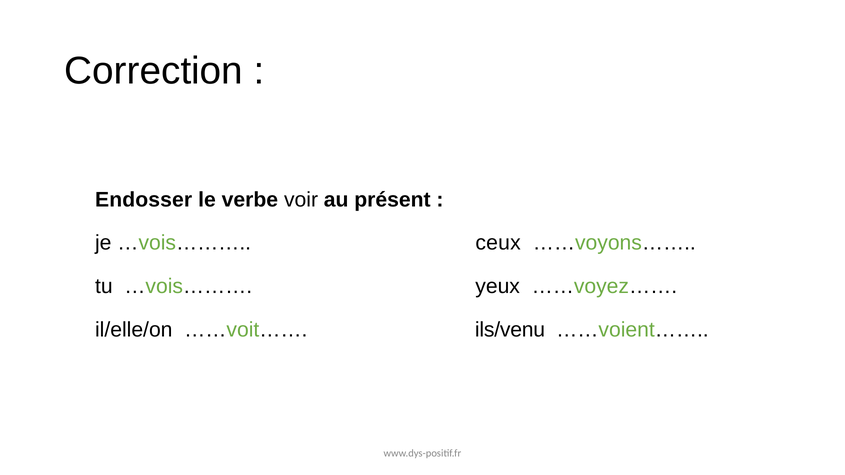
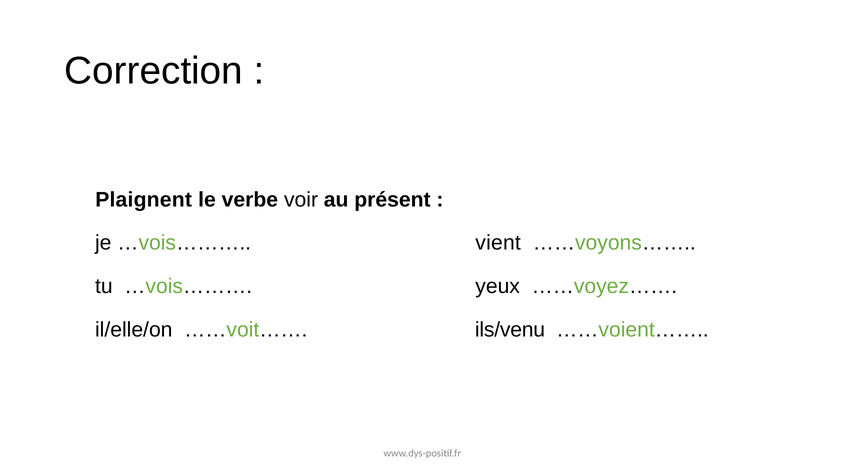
Endosser: Endosser -> Plaignent
ceux: ceux -> vient
